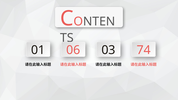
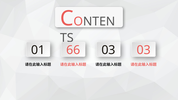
06: 06 -> 66
03 74: 74 -> 03
